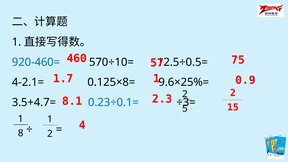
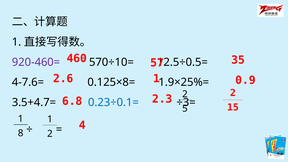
75: 75 -> 35
920-460= colour: blue -> purple
1.7: 1.7 -> 2.6
4-2.1=: 4-2.1= -> 4-7.6=
9.6×25%=: 9.6×25%= -> 1.9×25%=
8.1: 8.1 -> 6.8
